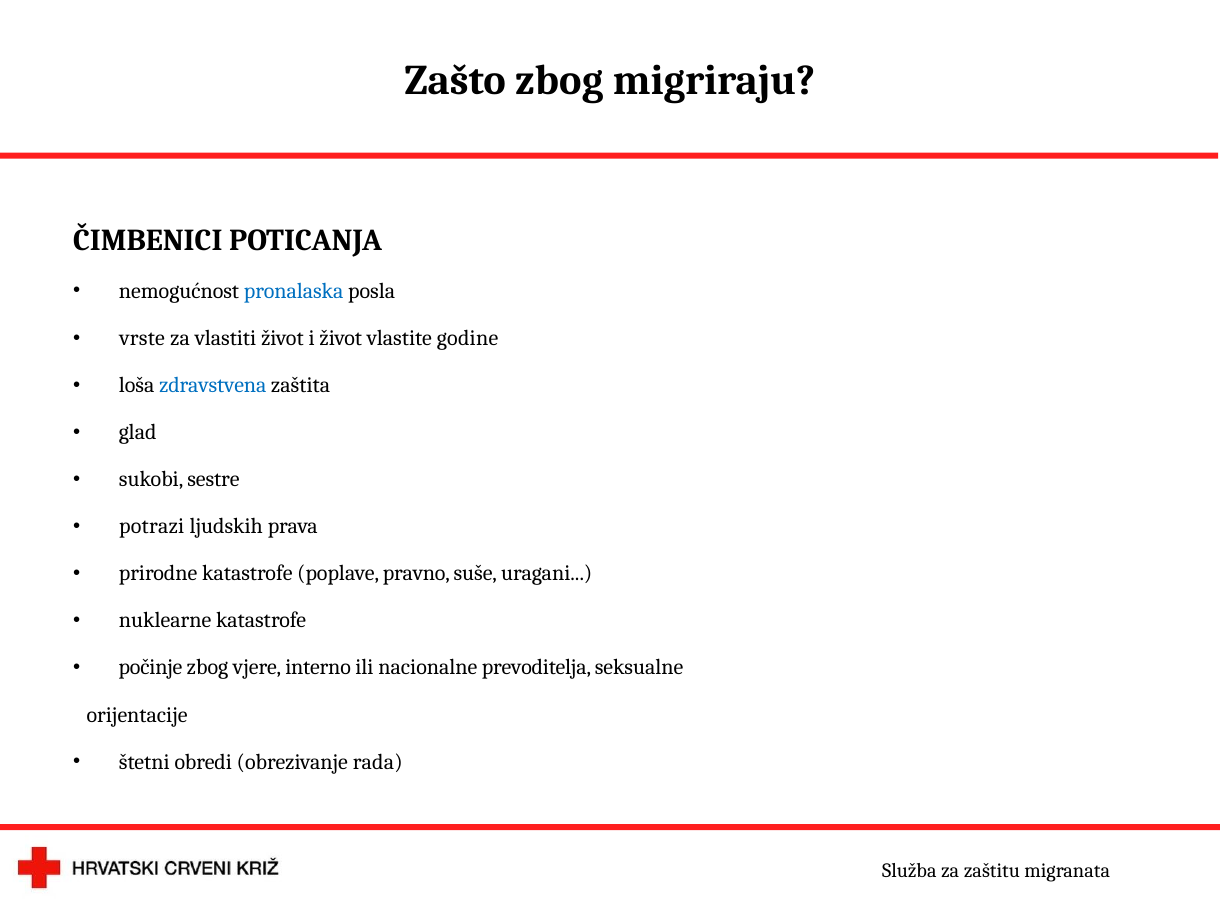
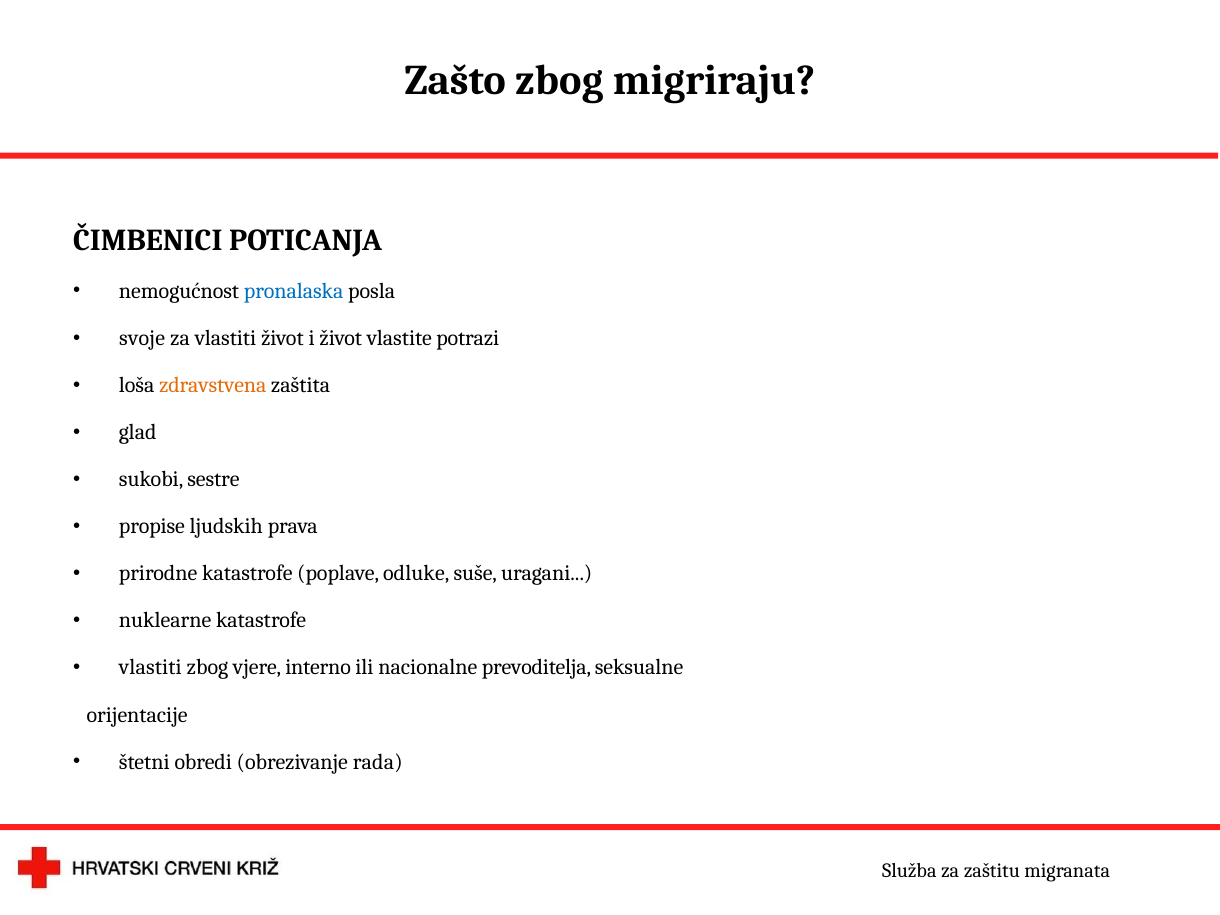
vrste: vrste -> svoje
godine: godine -> potrazi
zdravstvena colour: blue -> orange
potrazi: potrazi -> propise
pravno: pravno -> odluke
počinje at (151, 668): počinje -> vlastiti
